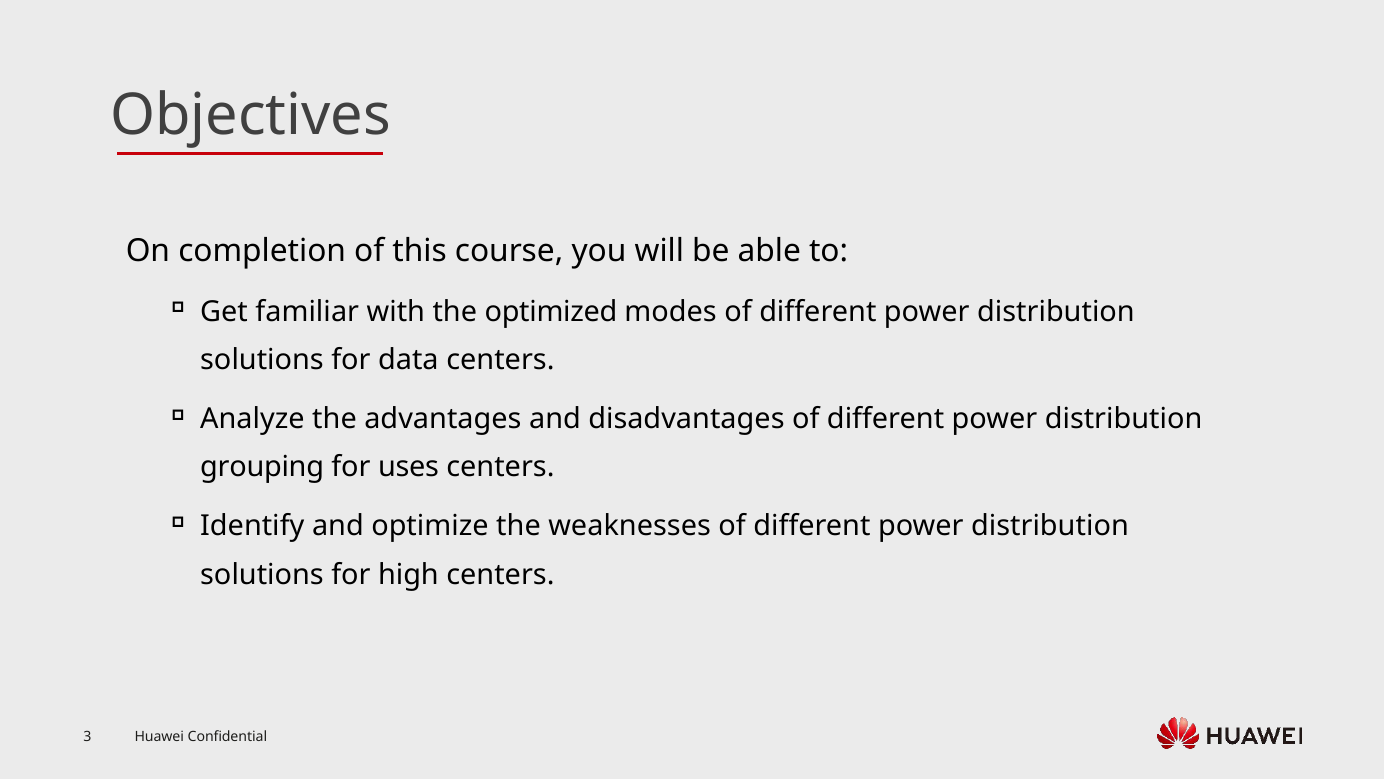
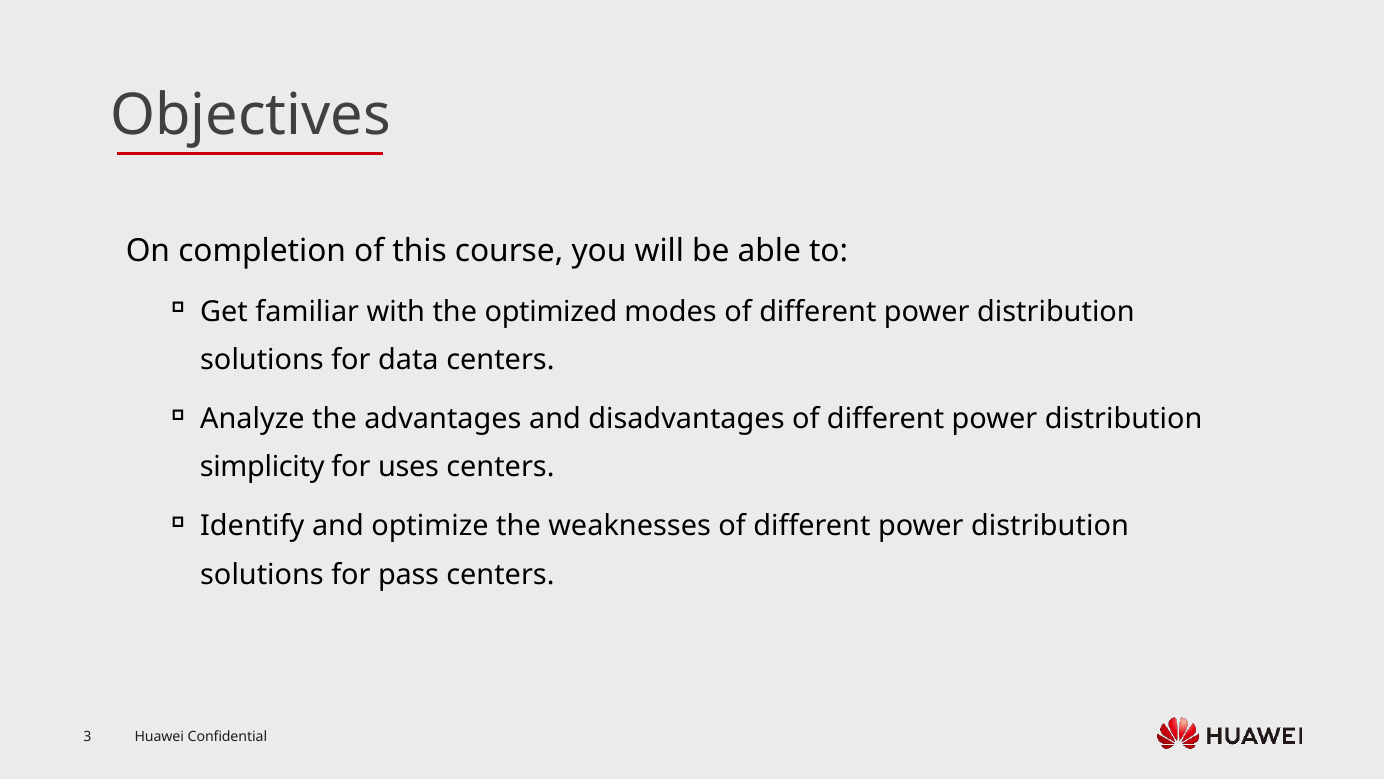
grouping: grouping -> simplicity
high: high -> pass
